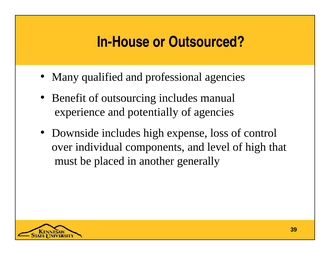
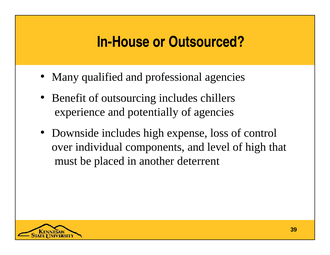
manual: manual -> chillers
generally: generally -> deterrent
